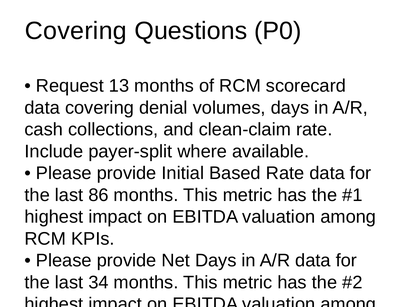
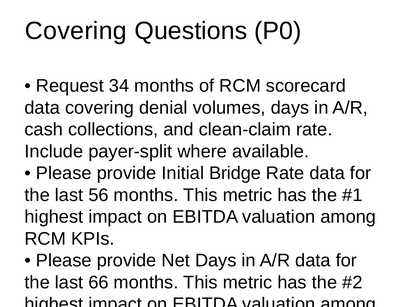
13: 13 -> 34
Based: Based -> Bridge
86: 86 -> 56
34: 34 -> 66
